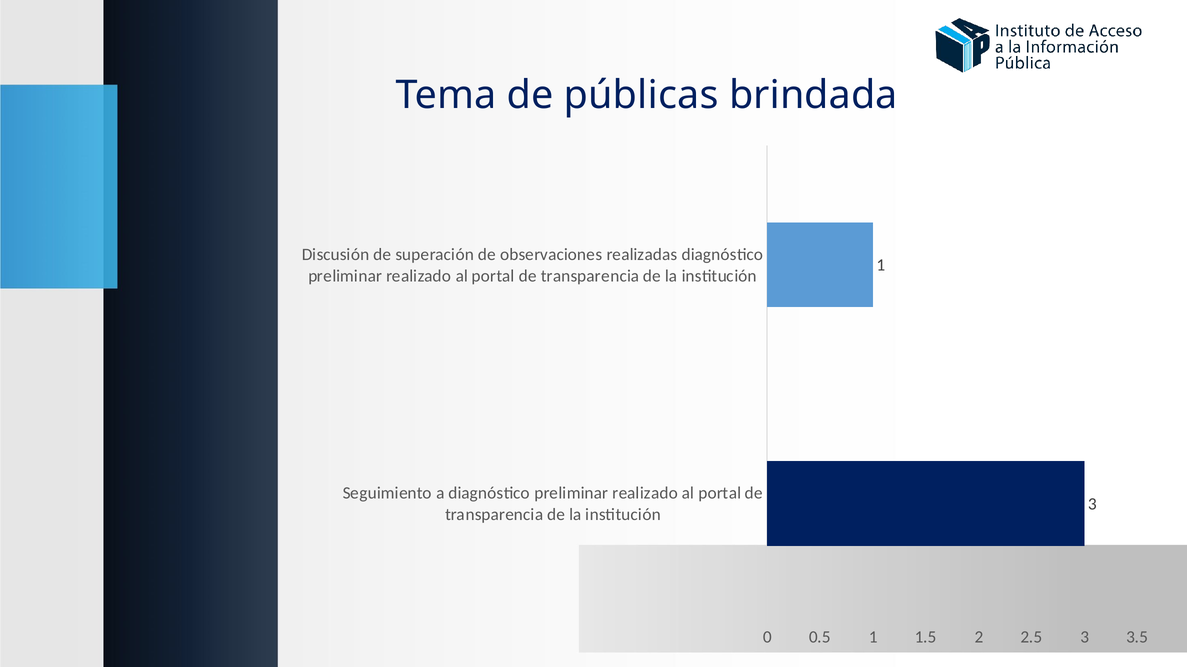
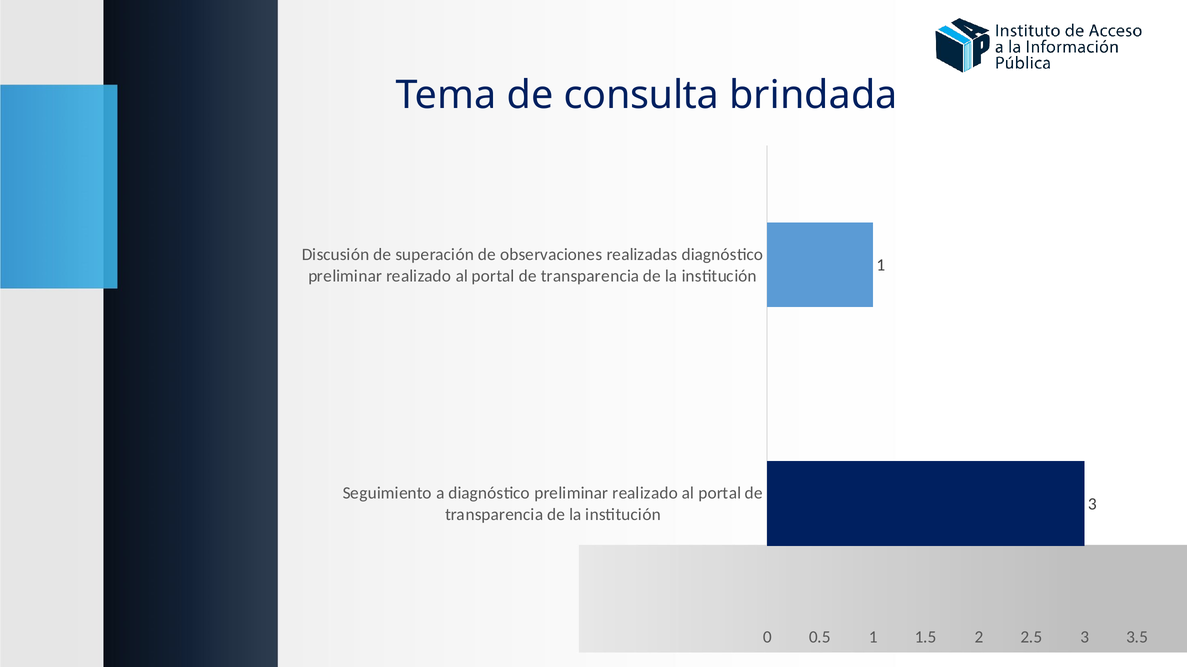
públicas: públicas -> consulta
